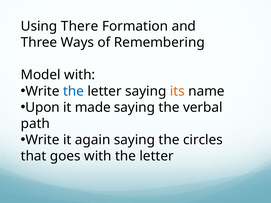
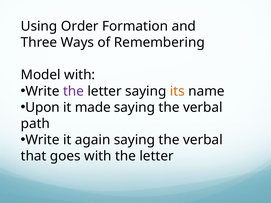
There: There -> Order
the at (74, 91) colour: blue -> purple
again saying the circles: circles -> verbal
